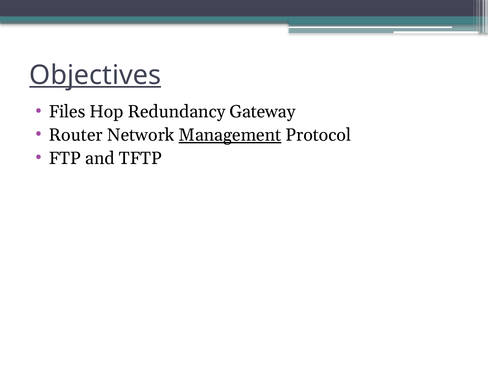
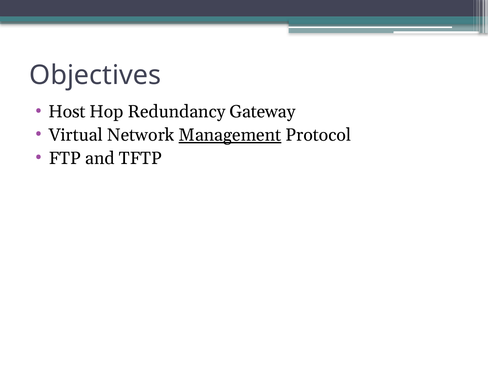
Objectives underline: present -> none
Files: Files -> Host
Router: Router -> Virtual
